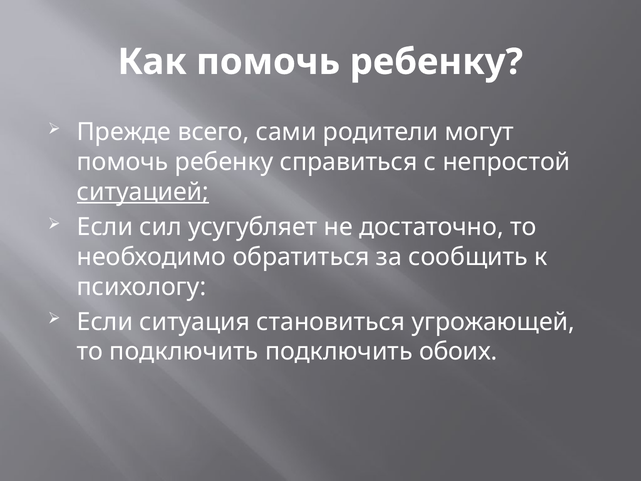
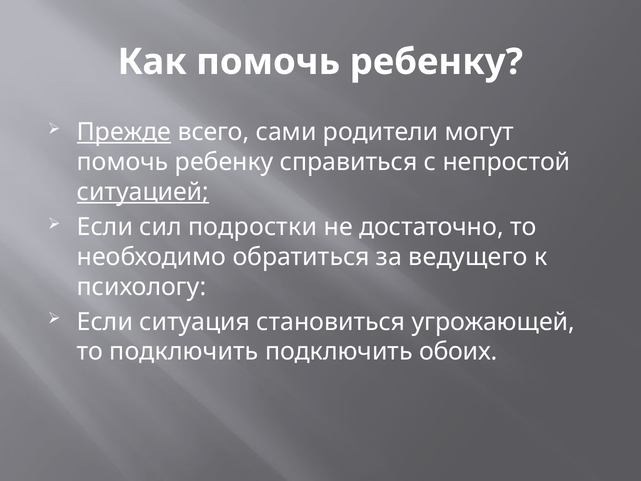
Прежде underline: none -> present
усугубляет: усугубляет -> подростки
сообщить: сообщить -> ведущего
